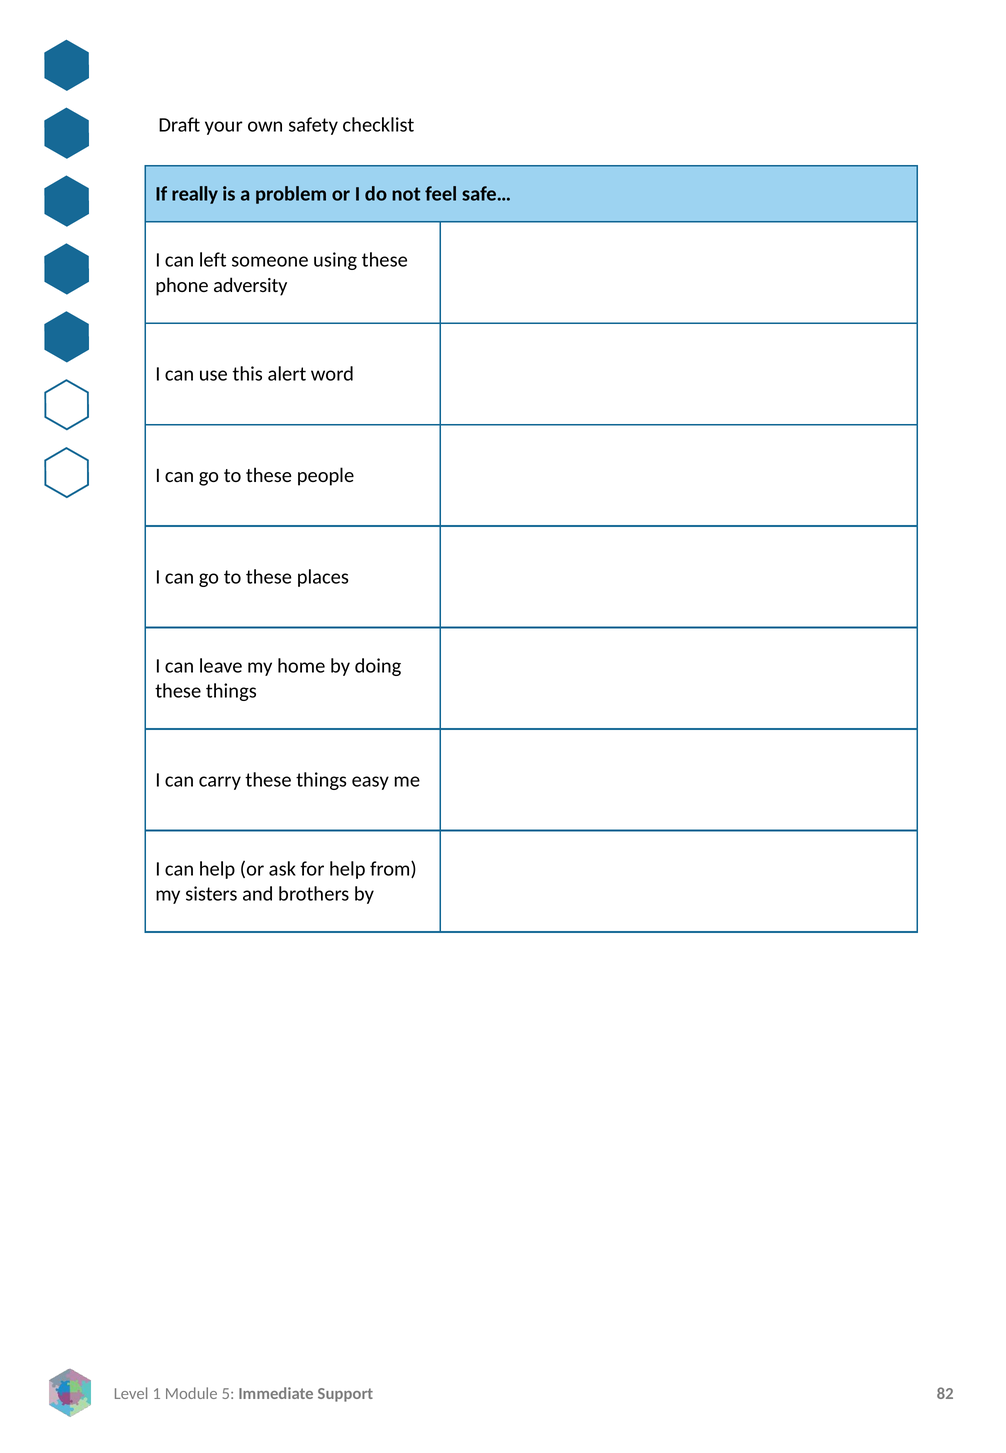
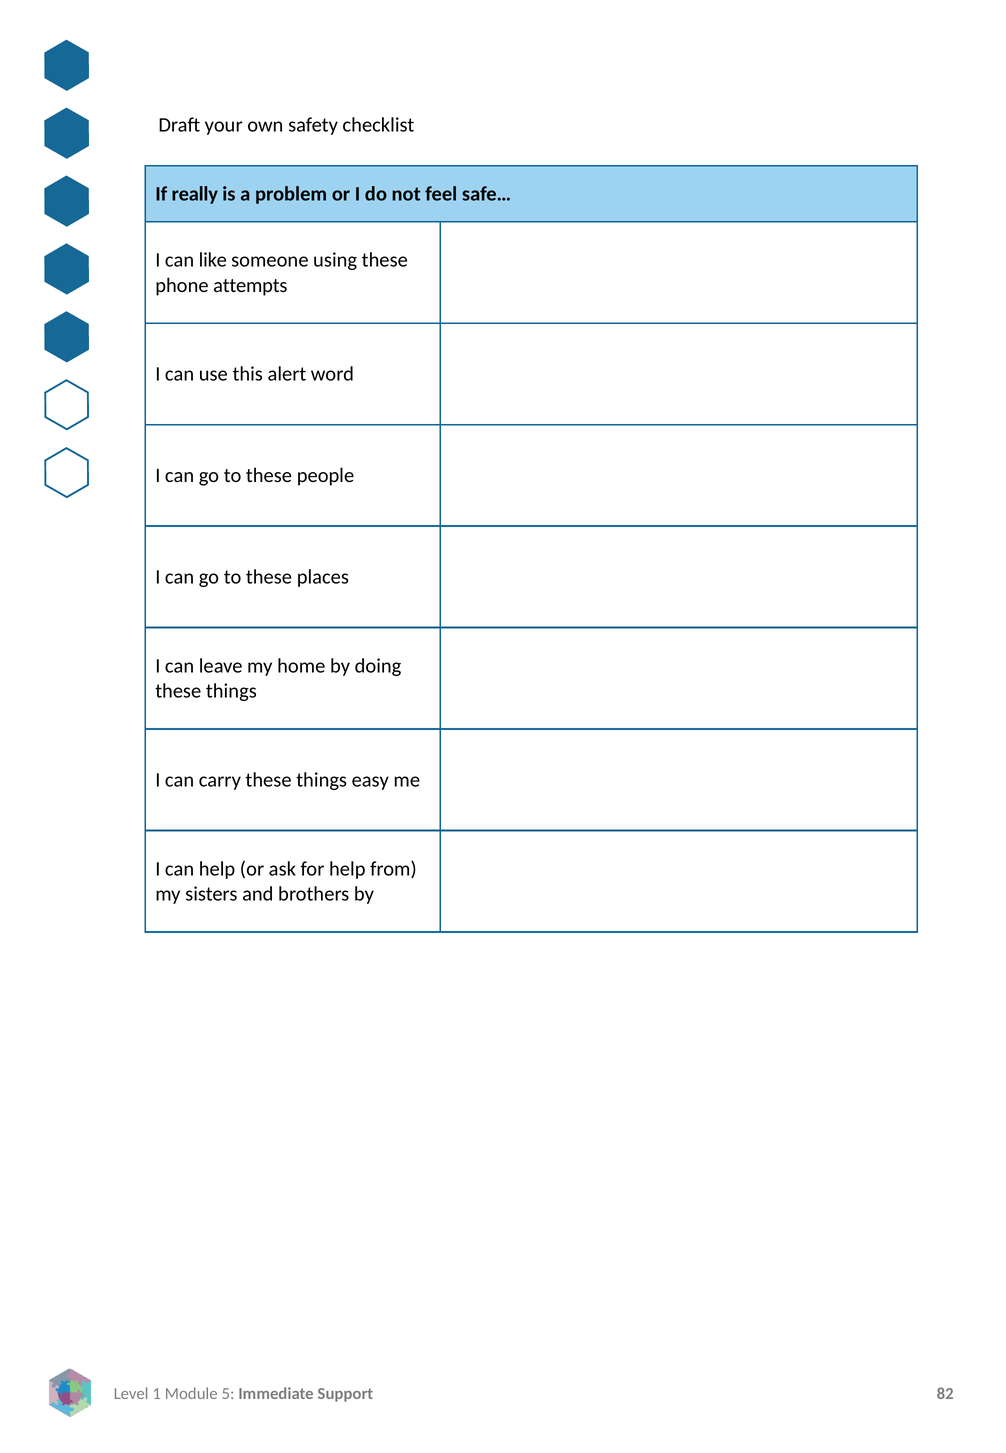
left: left -> like
adversity: adversity -> attempts
